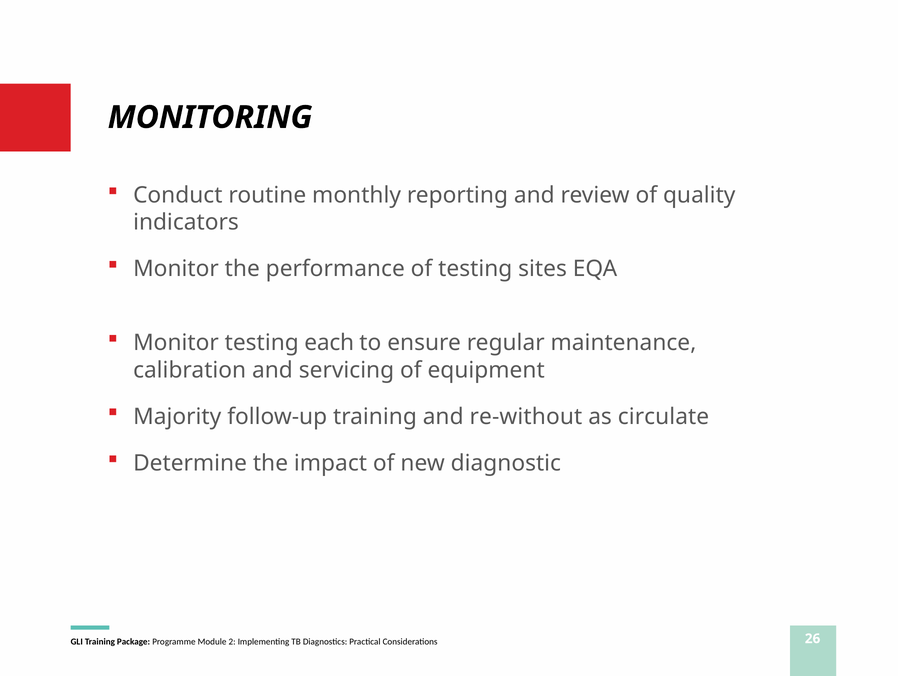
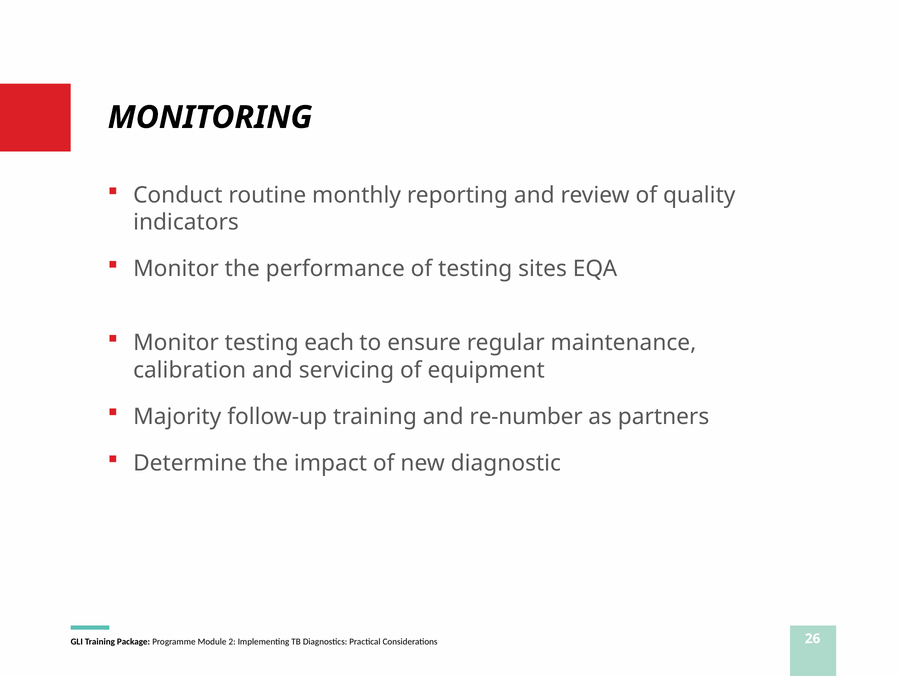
re-without: re-without -> re-number
circulate: circulate -> partners
